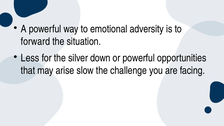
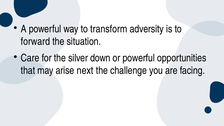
emotional: emotional -> transform
Less: Less -> Care
slow: slow -> next
